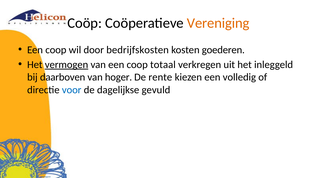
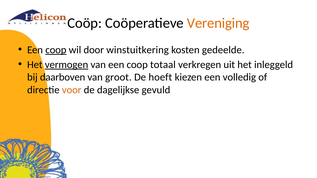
coop at (56, 50) underline: none -> present
bedrijfskosten: bedrijfskosten -> winstuitkering
goederen: goederen -> gedeelde
hoger: hoger -> groot
rente: rente -> hoeft
voor colour: blue -> orange
